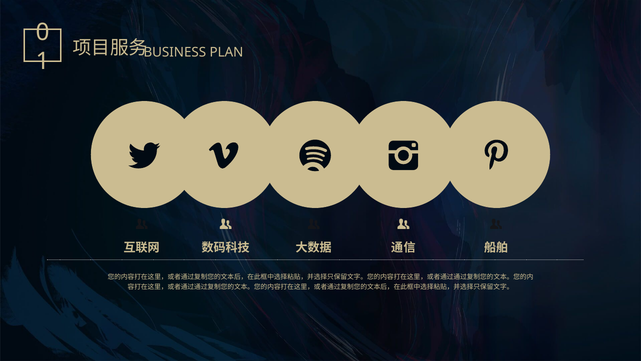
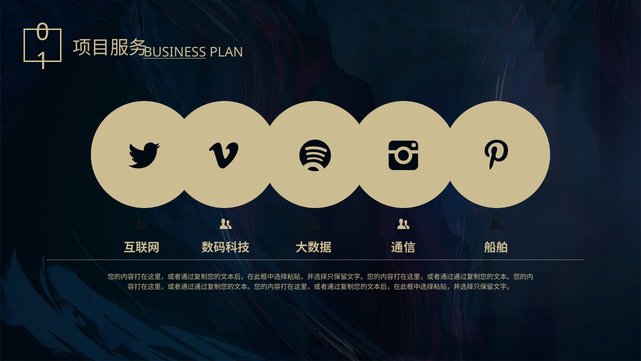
BUSINESS underline: none -> present
